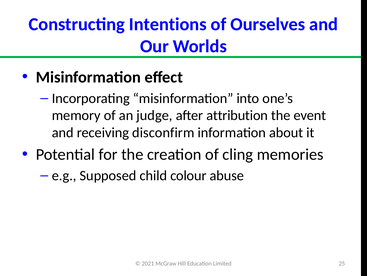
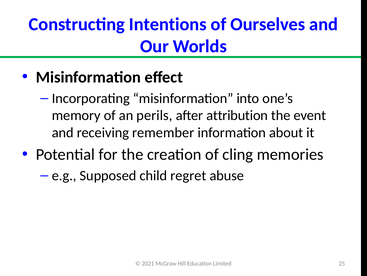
judge: judge -> perils
disconfirm: disconfirm -> remember
colour: colour -> regret
